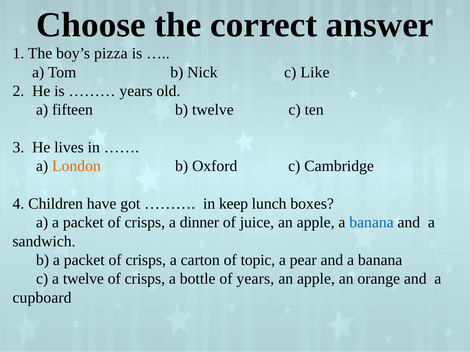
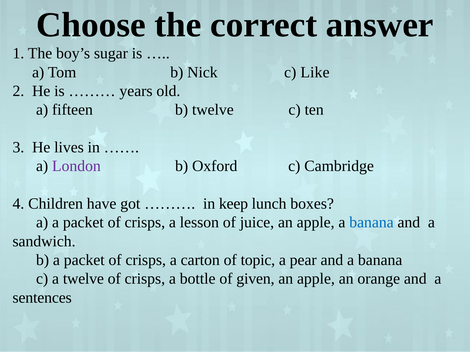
pizza: pizza -> sugar
London colour: orange -> purple
dinner: dinner -> lesson
of years: years -> given
cupboard: cupboard -> sentences
